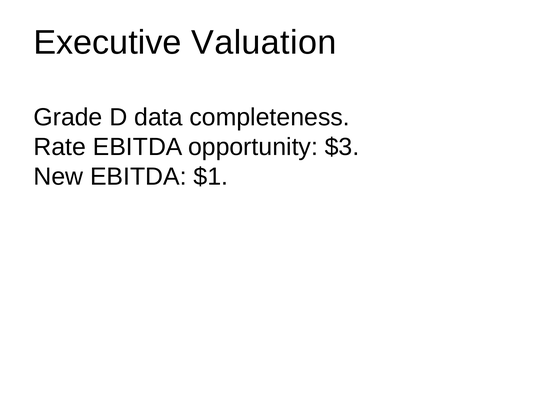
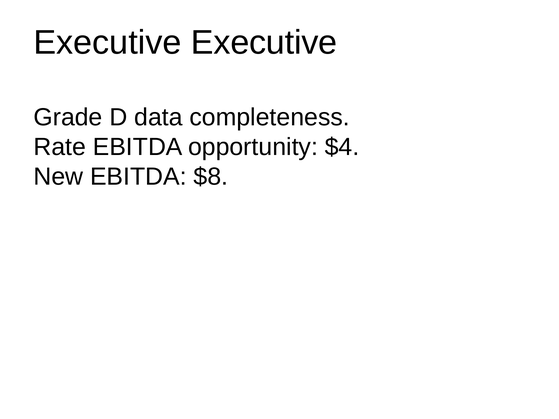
Executive Valuation: Valuation -> Executive
$3: $3 -> $4
$1: $1 -> $8
